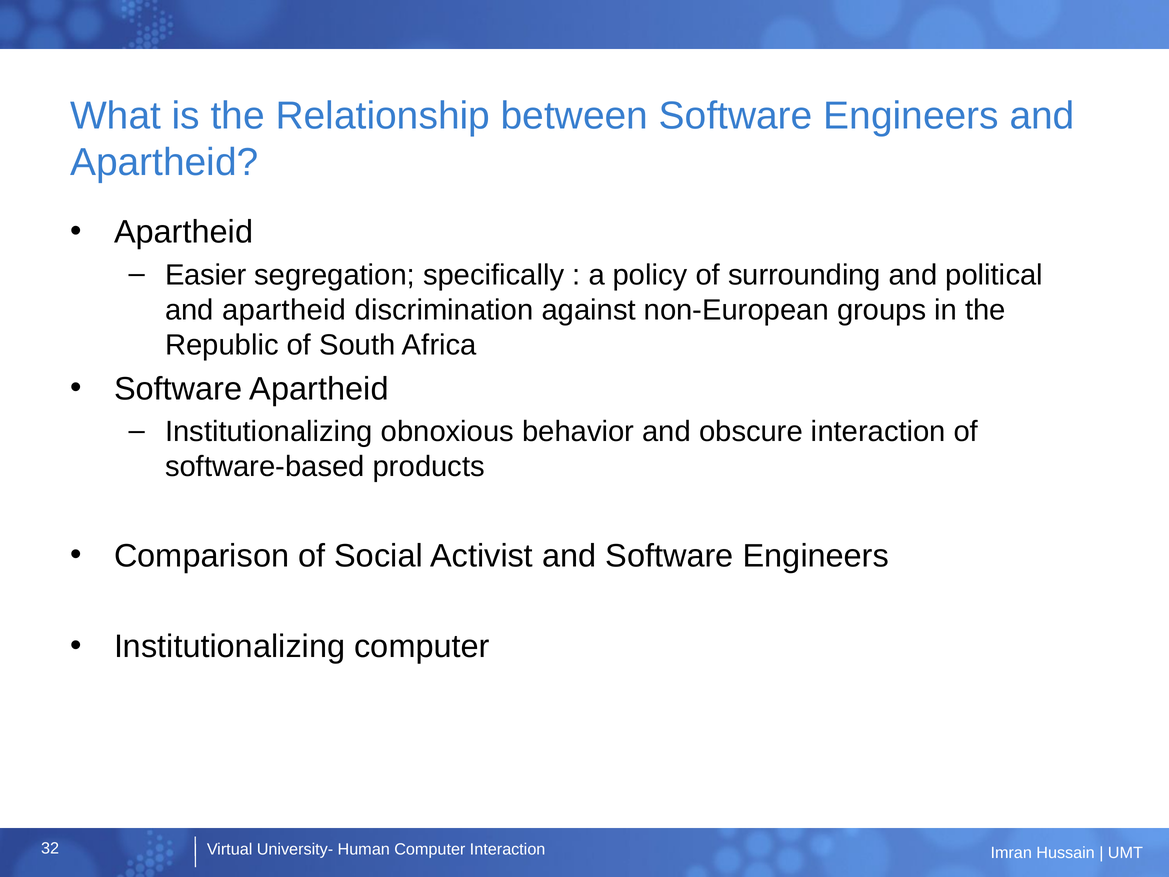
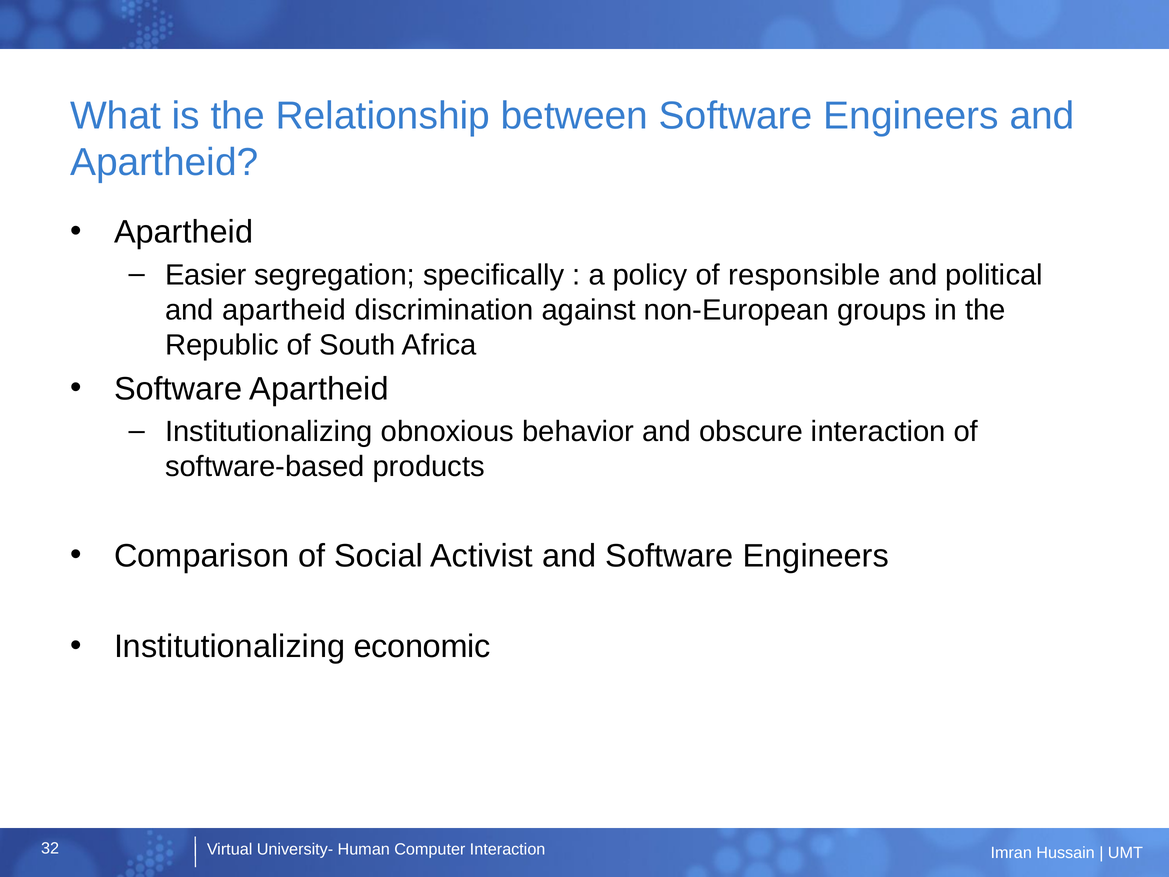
surrounding: surrounding -> responsible
Institutionalizing computer: computer -> economic
